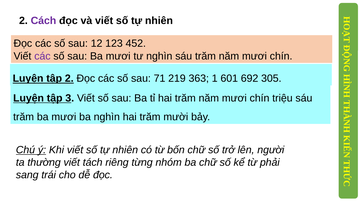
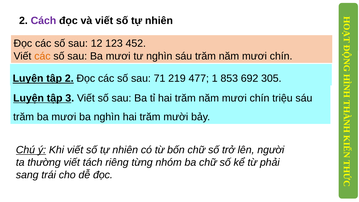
các at (42, 56) colour: purple -> orange
363: 363 -> 477
601: 601 -> 853
